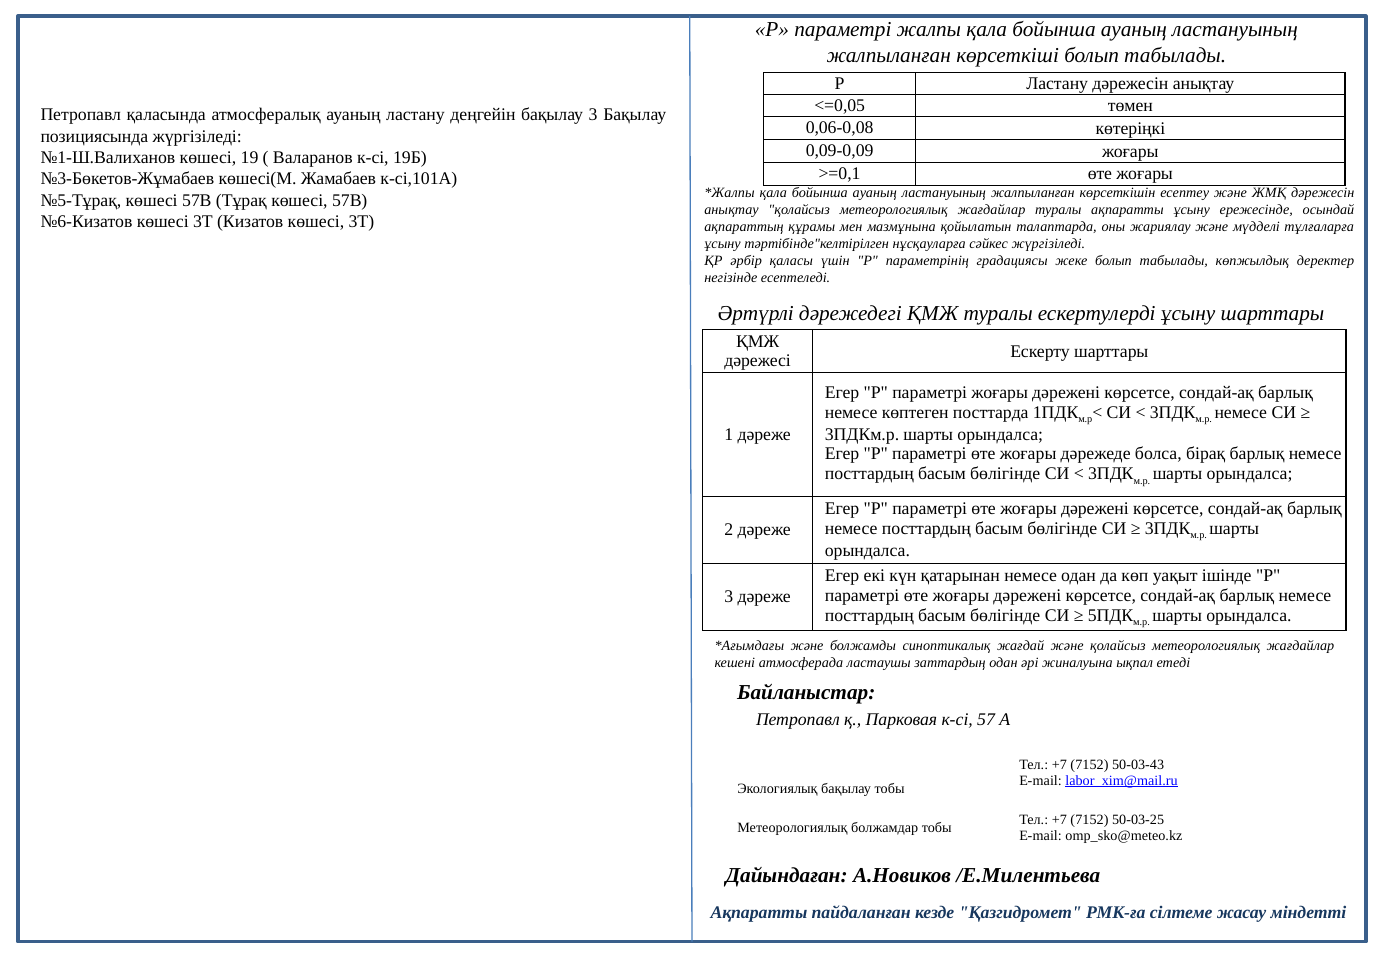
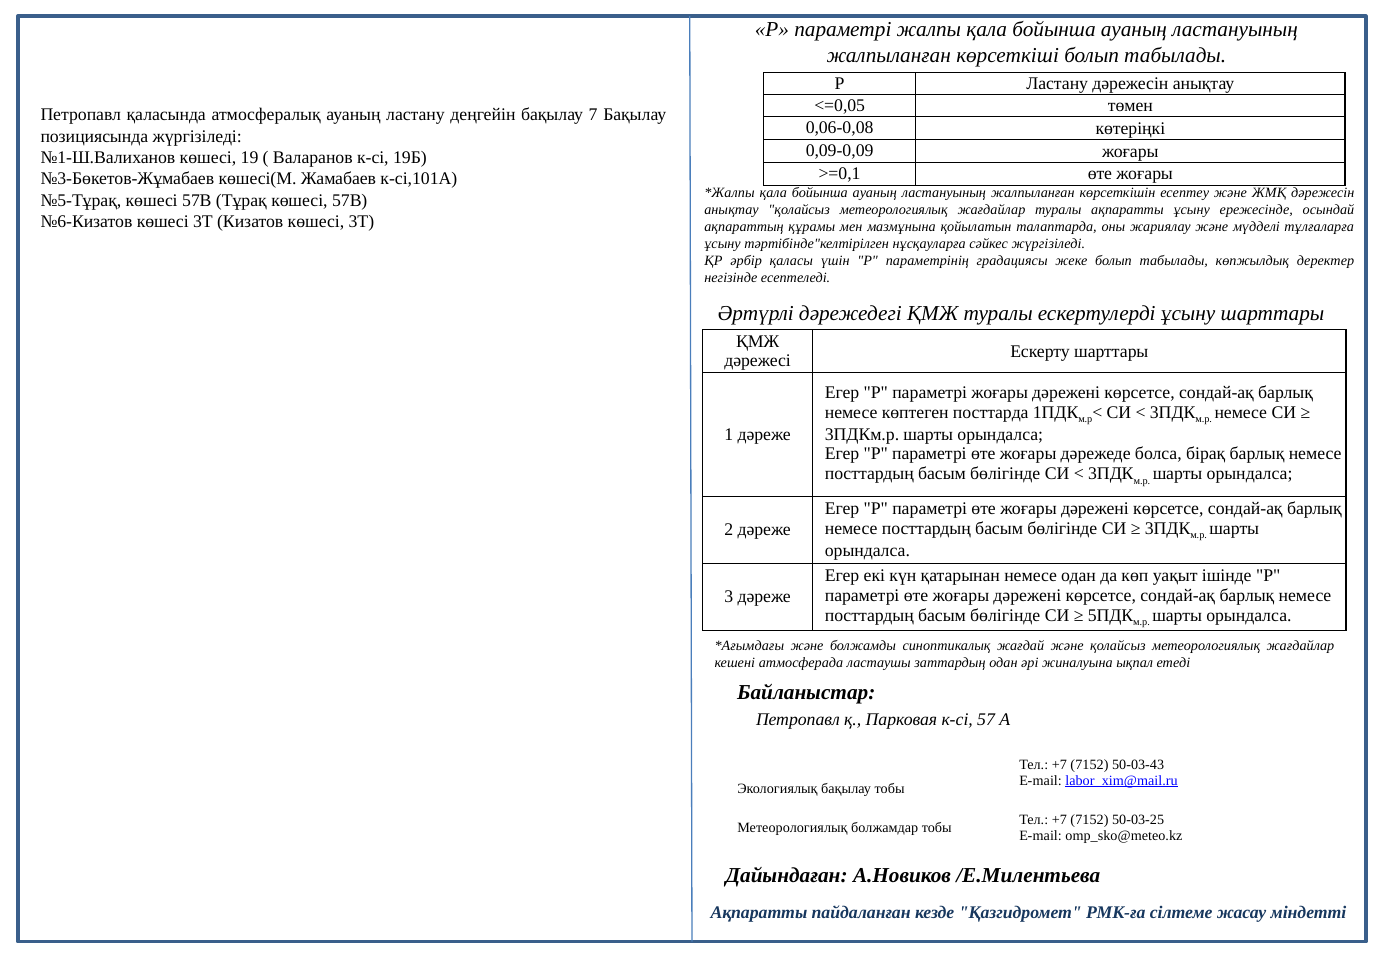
бақылау 3: 3 -> 7
